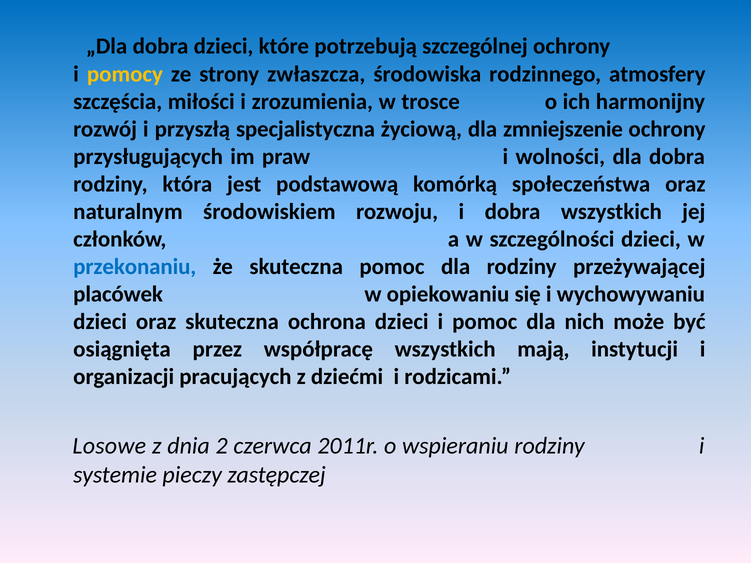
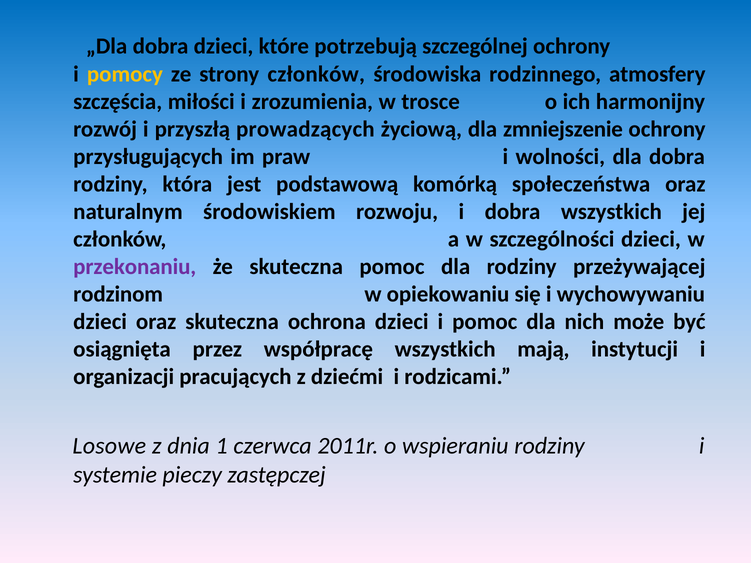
strony zwłaszcza: zwłaszcza -> członków
specjalistyczna: specjalistyczna -> prowadzących
przekonaniu colour: blue -> purple
placówek: placówek -> rodzinom
2: 2 -> 1
